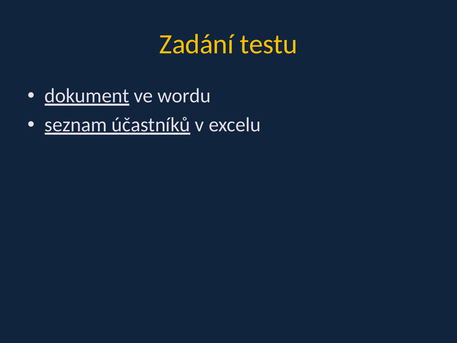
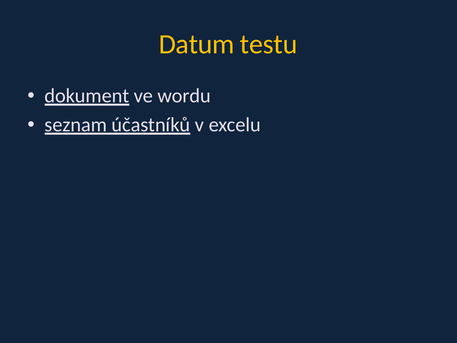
Zadání: Zadání -> Datum
